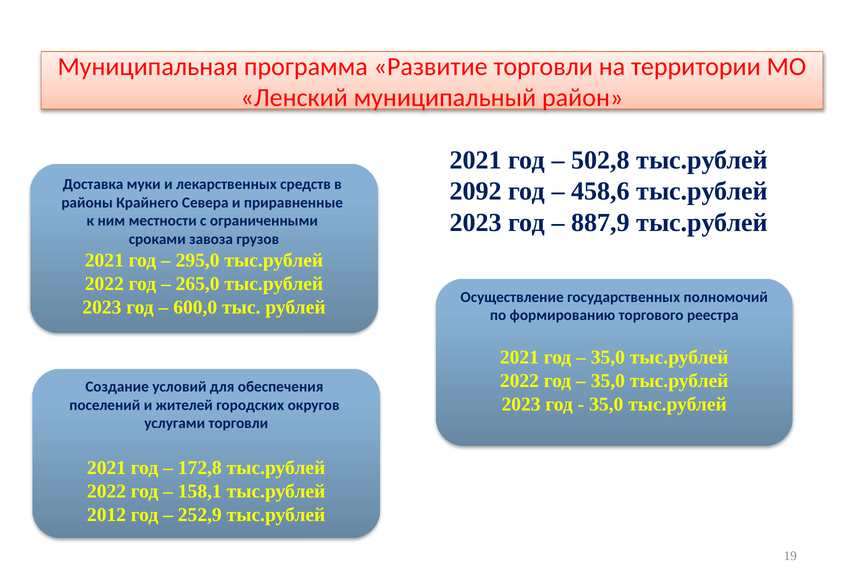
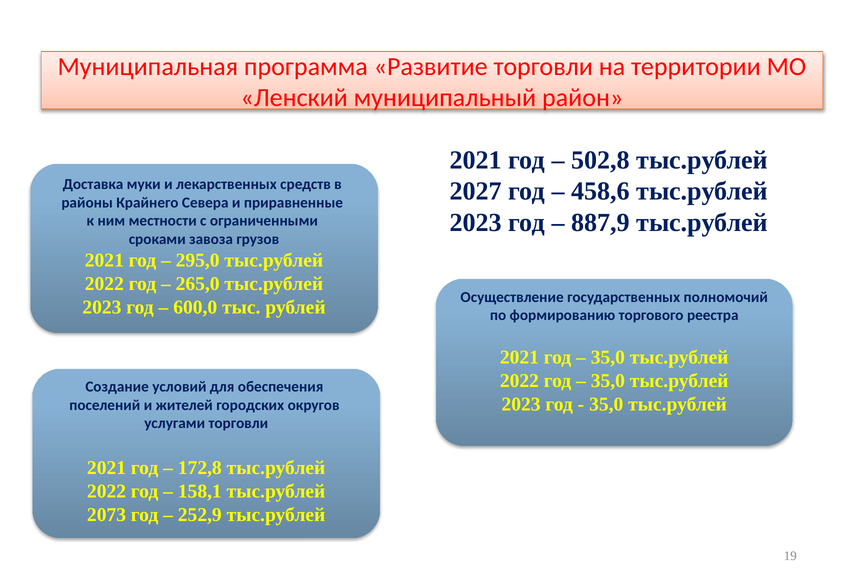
2092: 2092 -> 2027
2012: 2012 -> 2073
